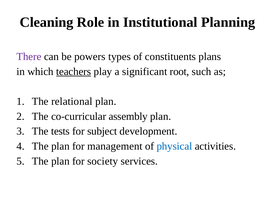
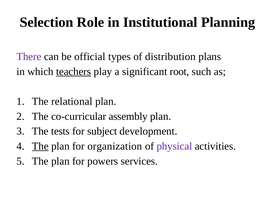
Cleaning: Cleaning -> Selection
powers: powers -> official
constituents: constituents -> distribution
The at (40, 146) underline: none -> present
management: management -> organization
physical colour: blue -> purple
society: society -> powers
